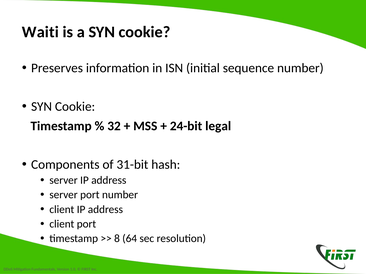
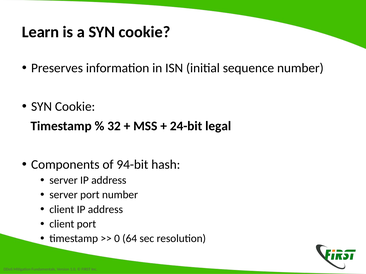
Waiti: Waiti -> Learn
31-bit: 31-bit -> 94-bit
8: 8 -> 0
